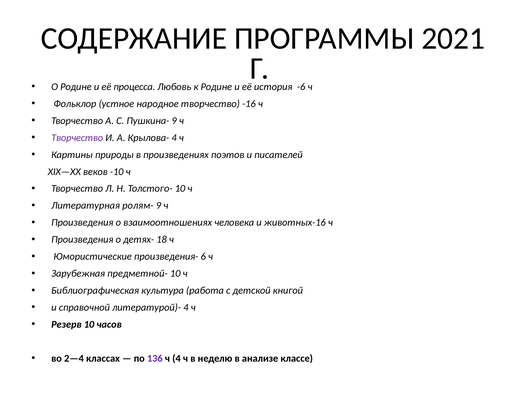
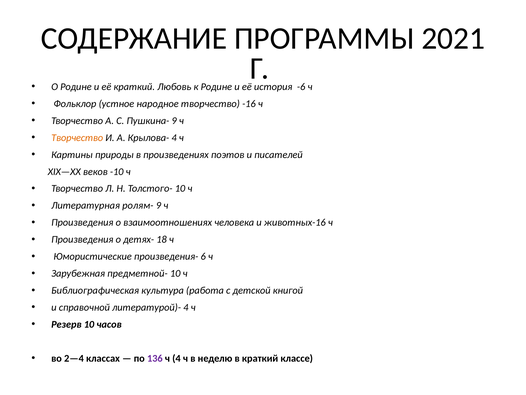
её процесса: процесса -> краткий
Творчество at (77, 137) colour: purple -> orange
в анализе: анализе -> краткий
